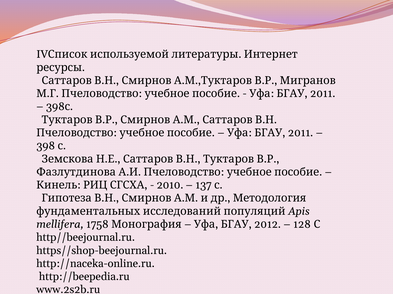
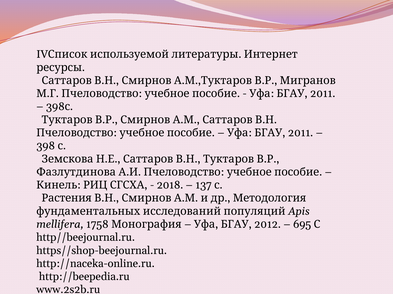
2010: 2010 -> 2018
Гипотеза: Гипотеза -> Растения
128: 128 -> 695
